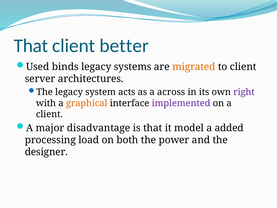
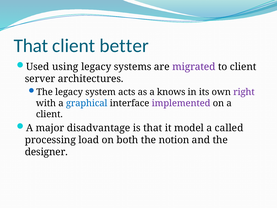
binds: binds -> using
migrated colour: orange -> purple
across: across -> knows
graphical colour: orange -> blue
added: added -> called
power: power -> notion
